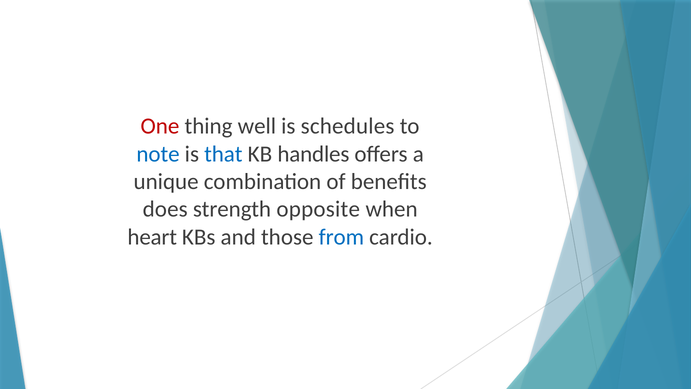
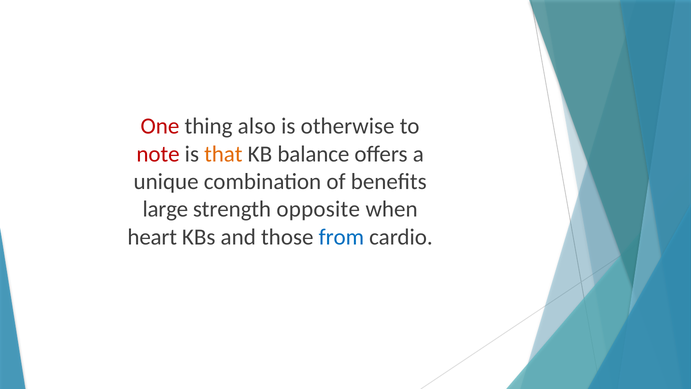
well: well -> also
schedules: schedules -> otherwise
note colour: blue -> red
that colour: blue -> orange
handles: handles -> balance
does: does -> large
